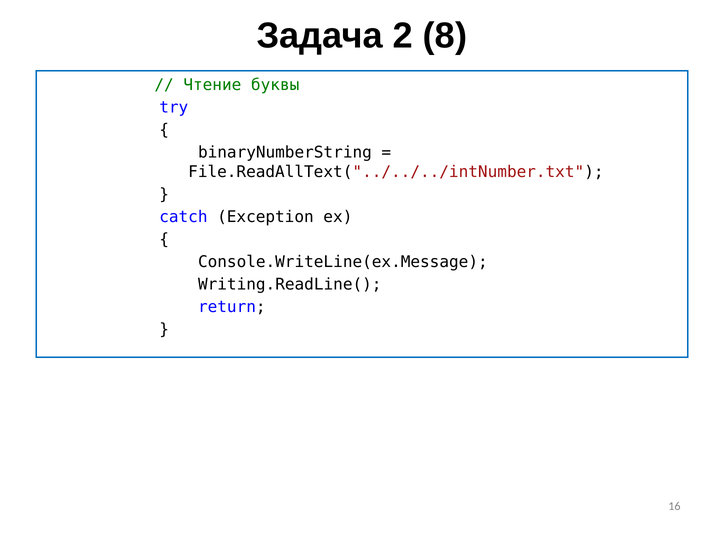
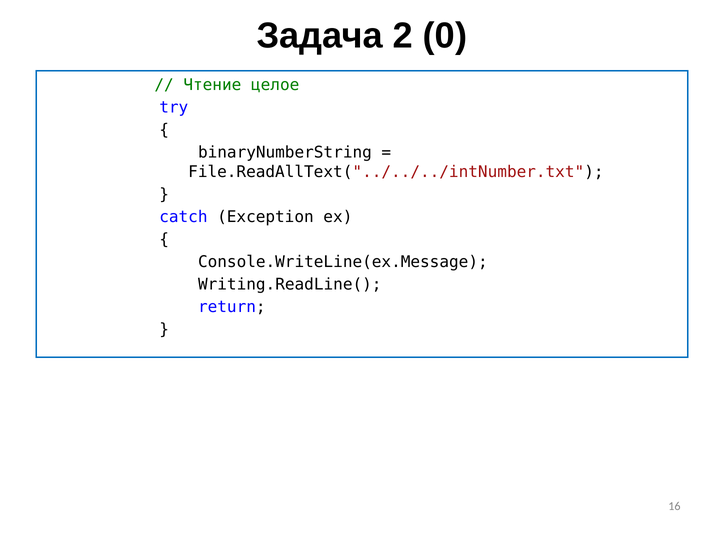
8: 8 -> 0
буквы: буквы -> целое
